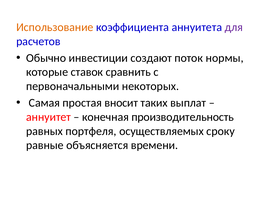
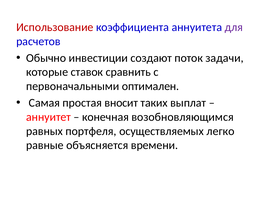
Использование colour: orange -> red
нормы: нормы -> задачи
некоторых: некоторых -> оптимален
производительность: производительность -> возобновляющимся
сроку: сроку -> легко
